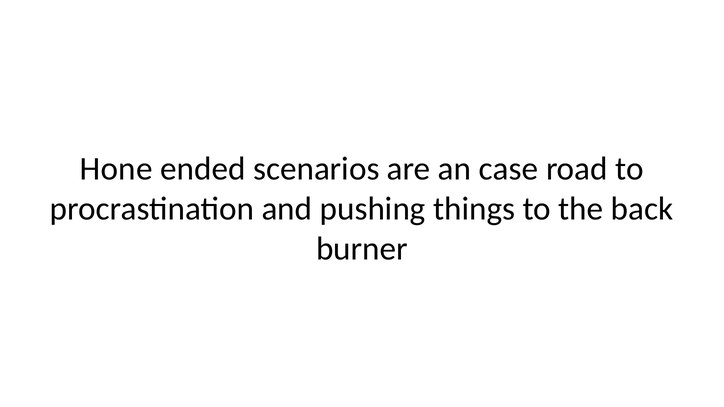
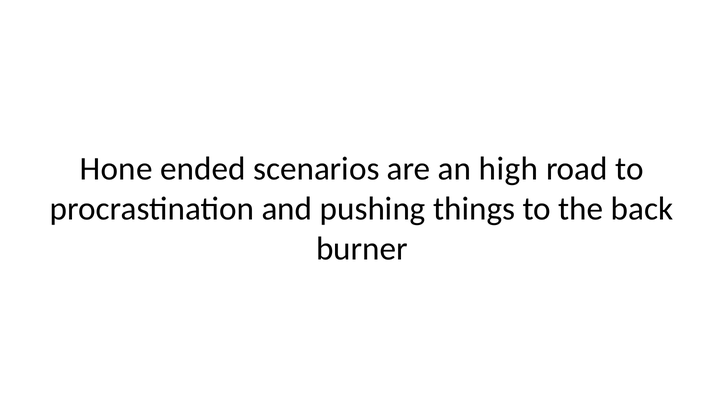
case: case -> high
